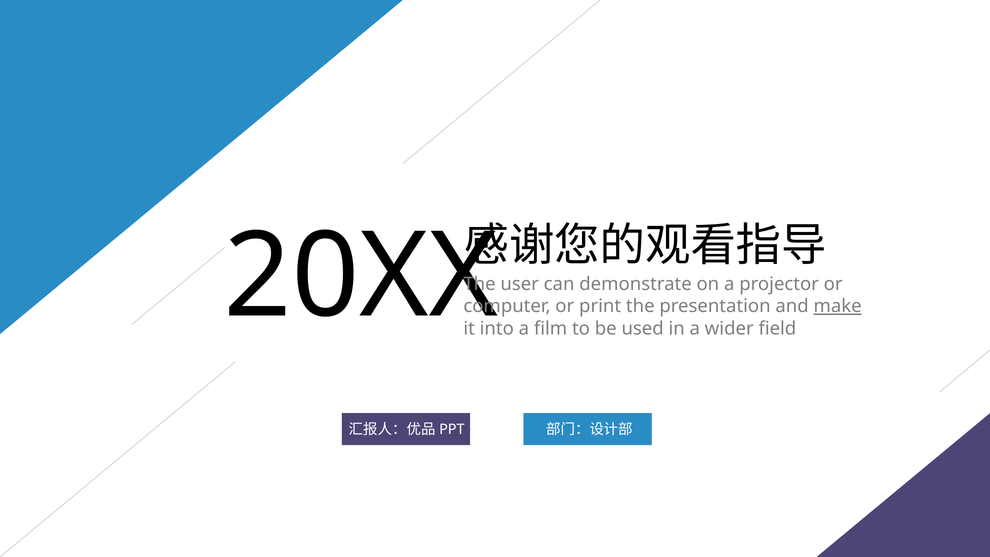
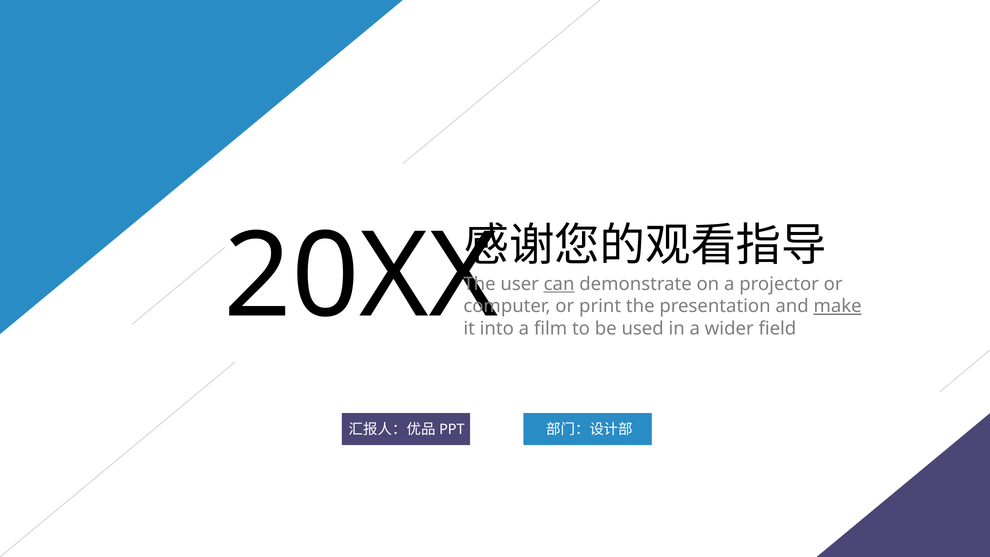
can underline: none -> present
